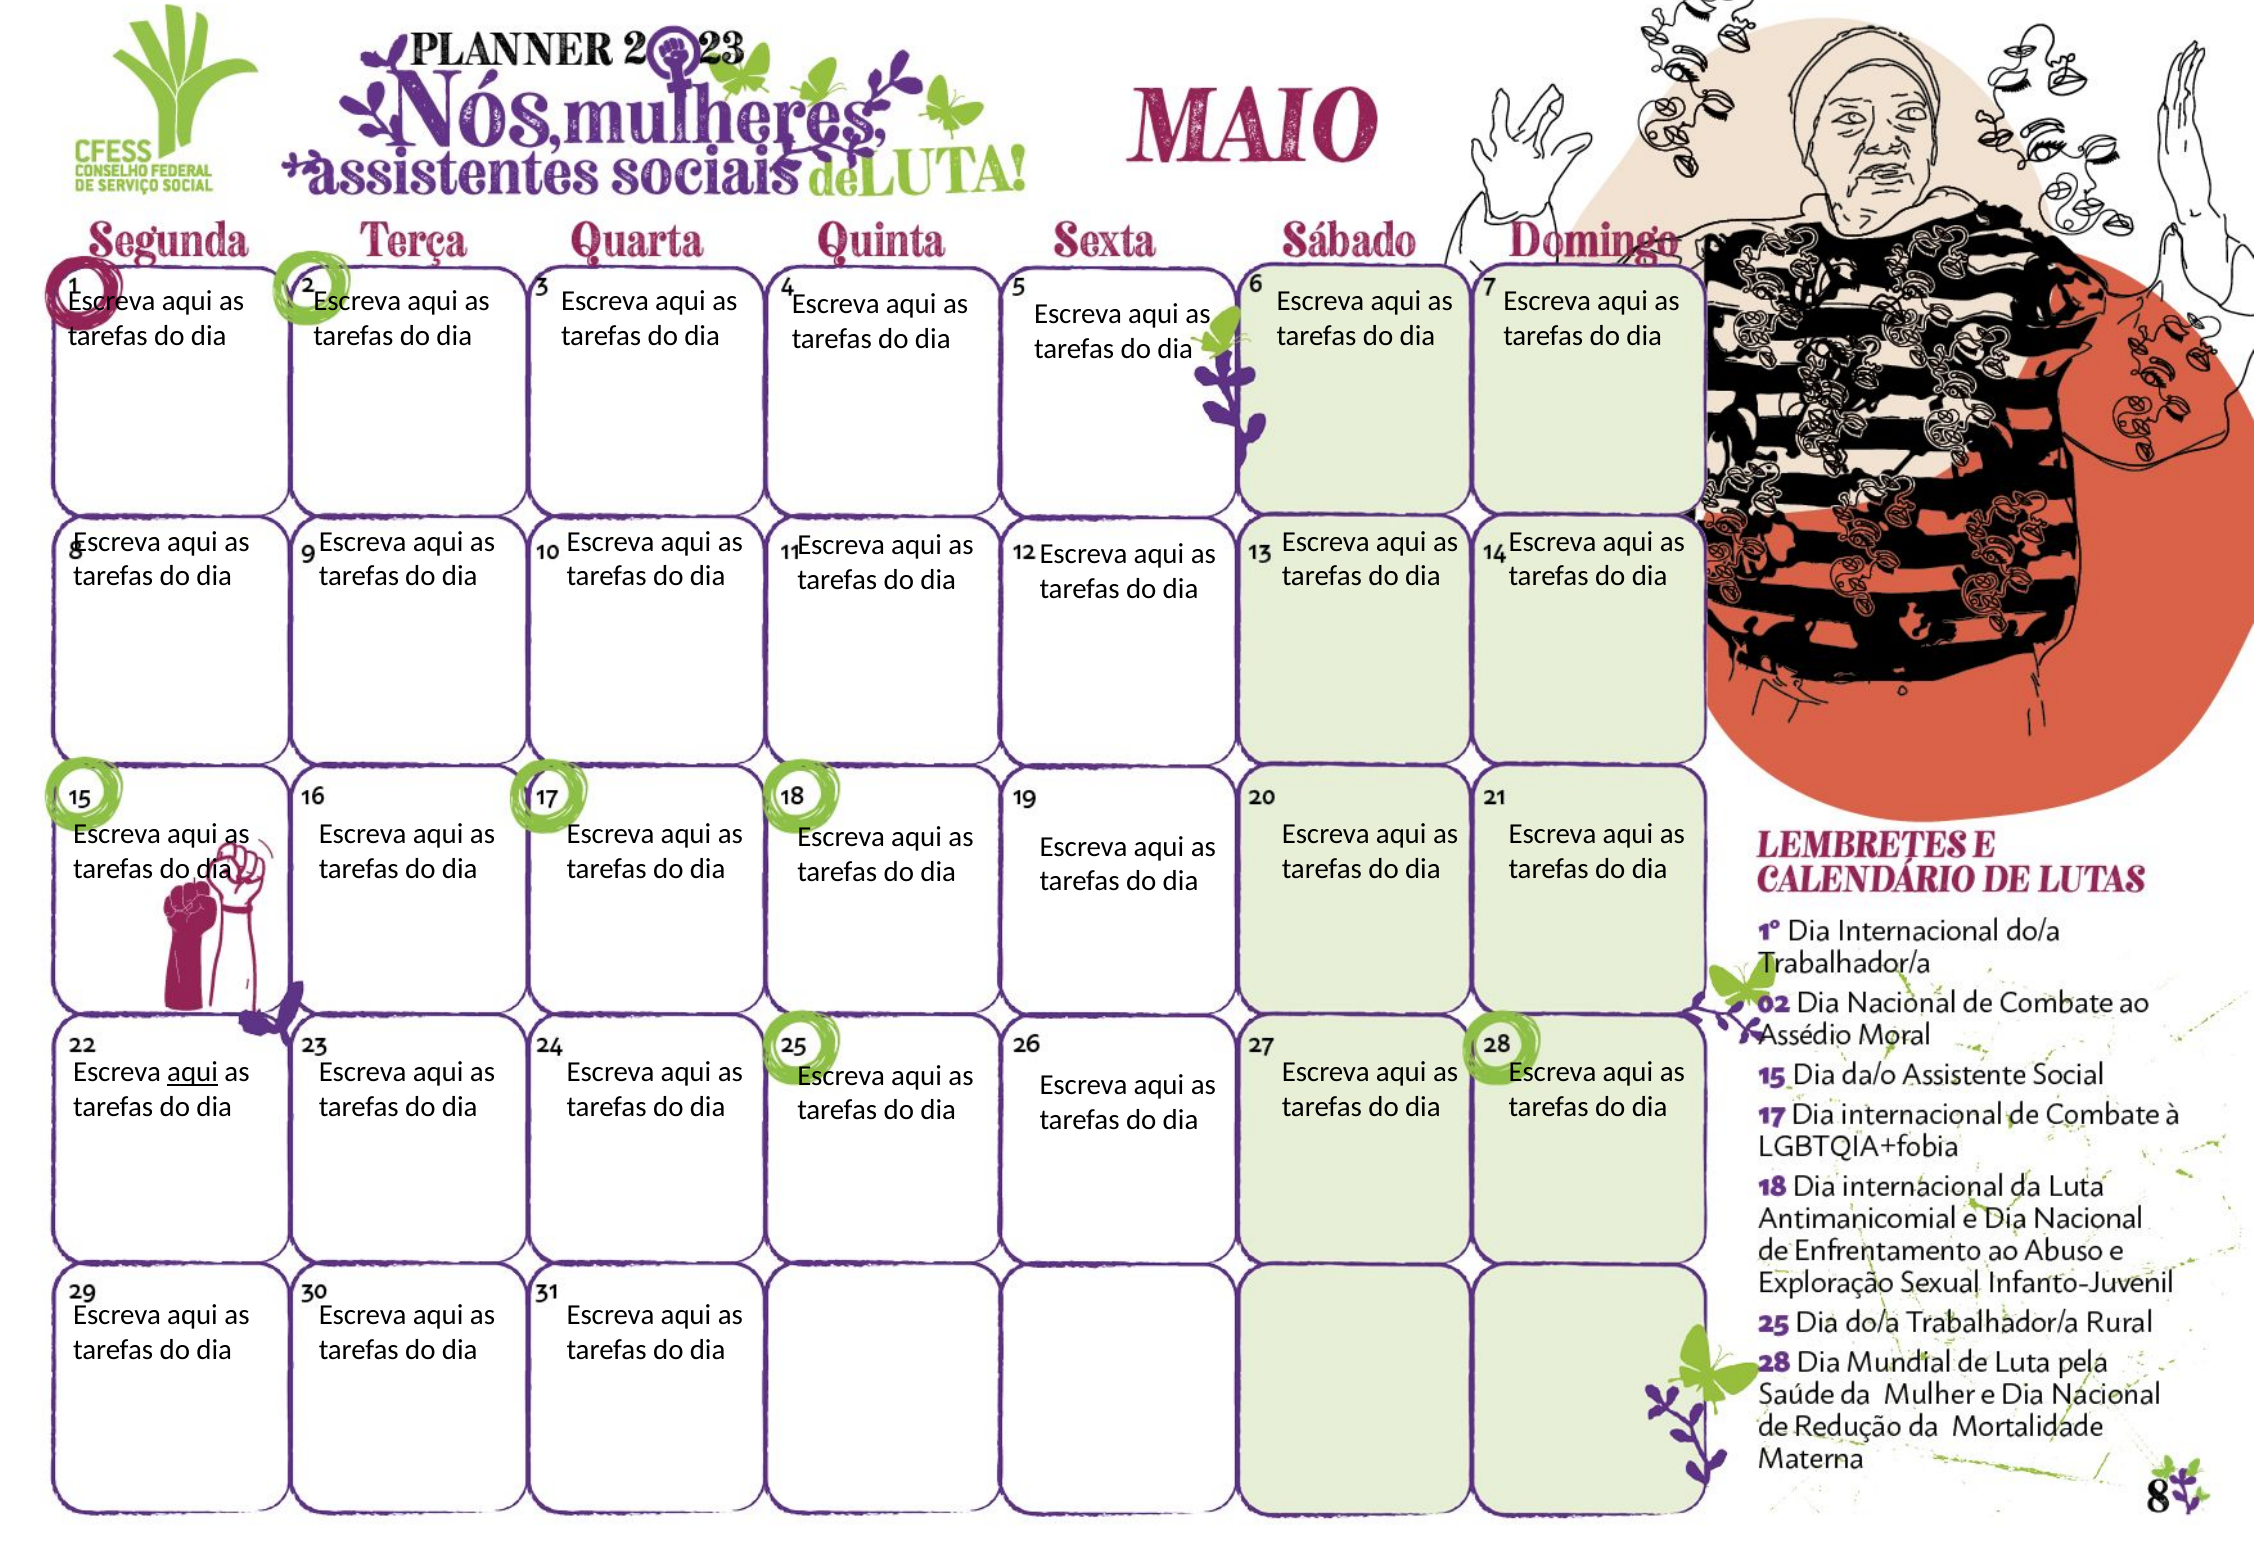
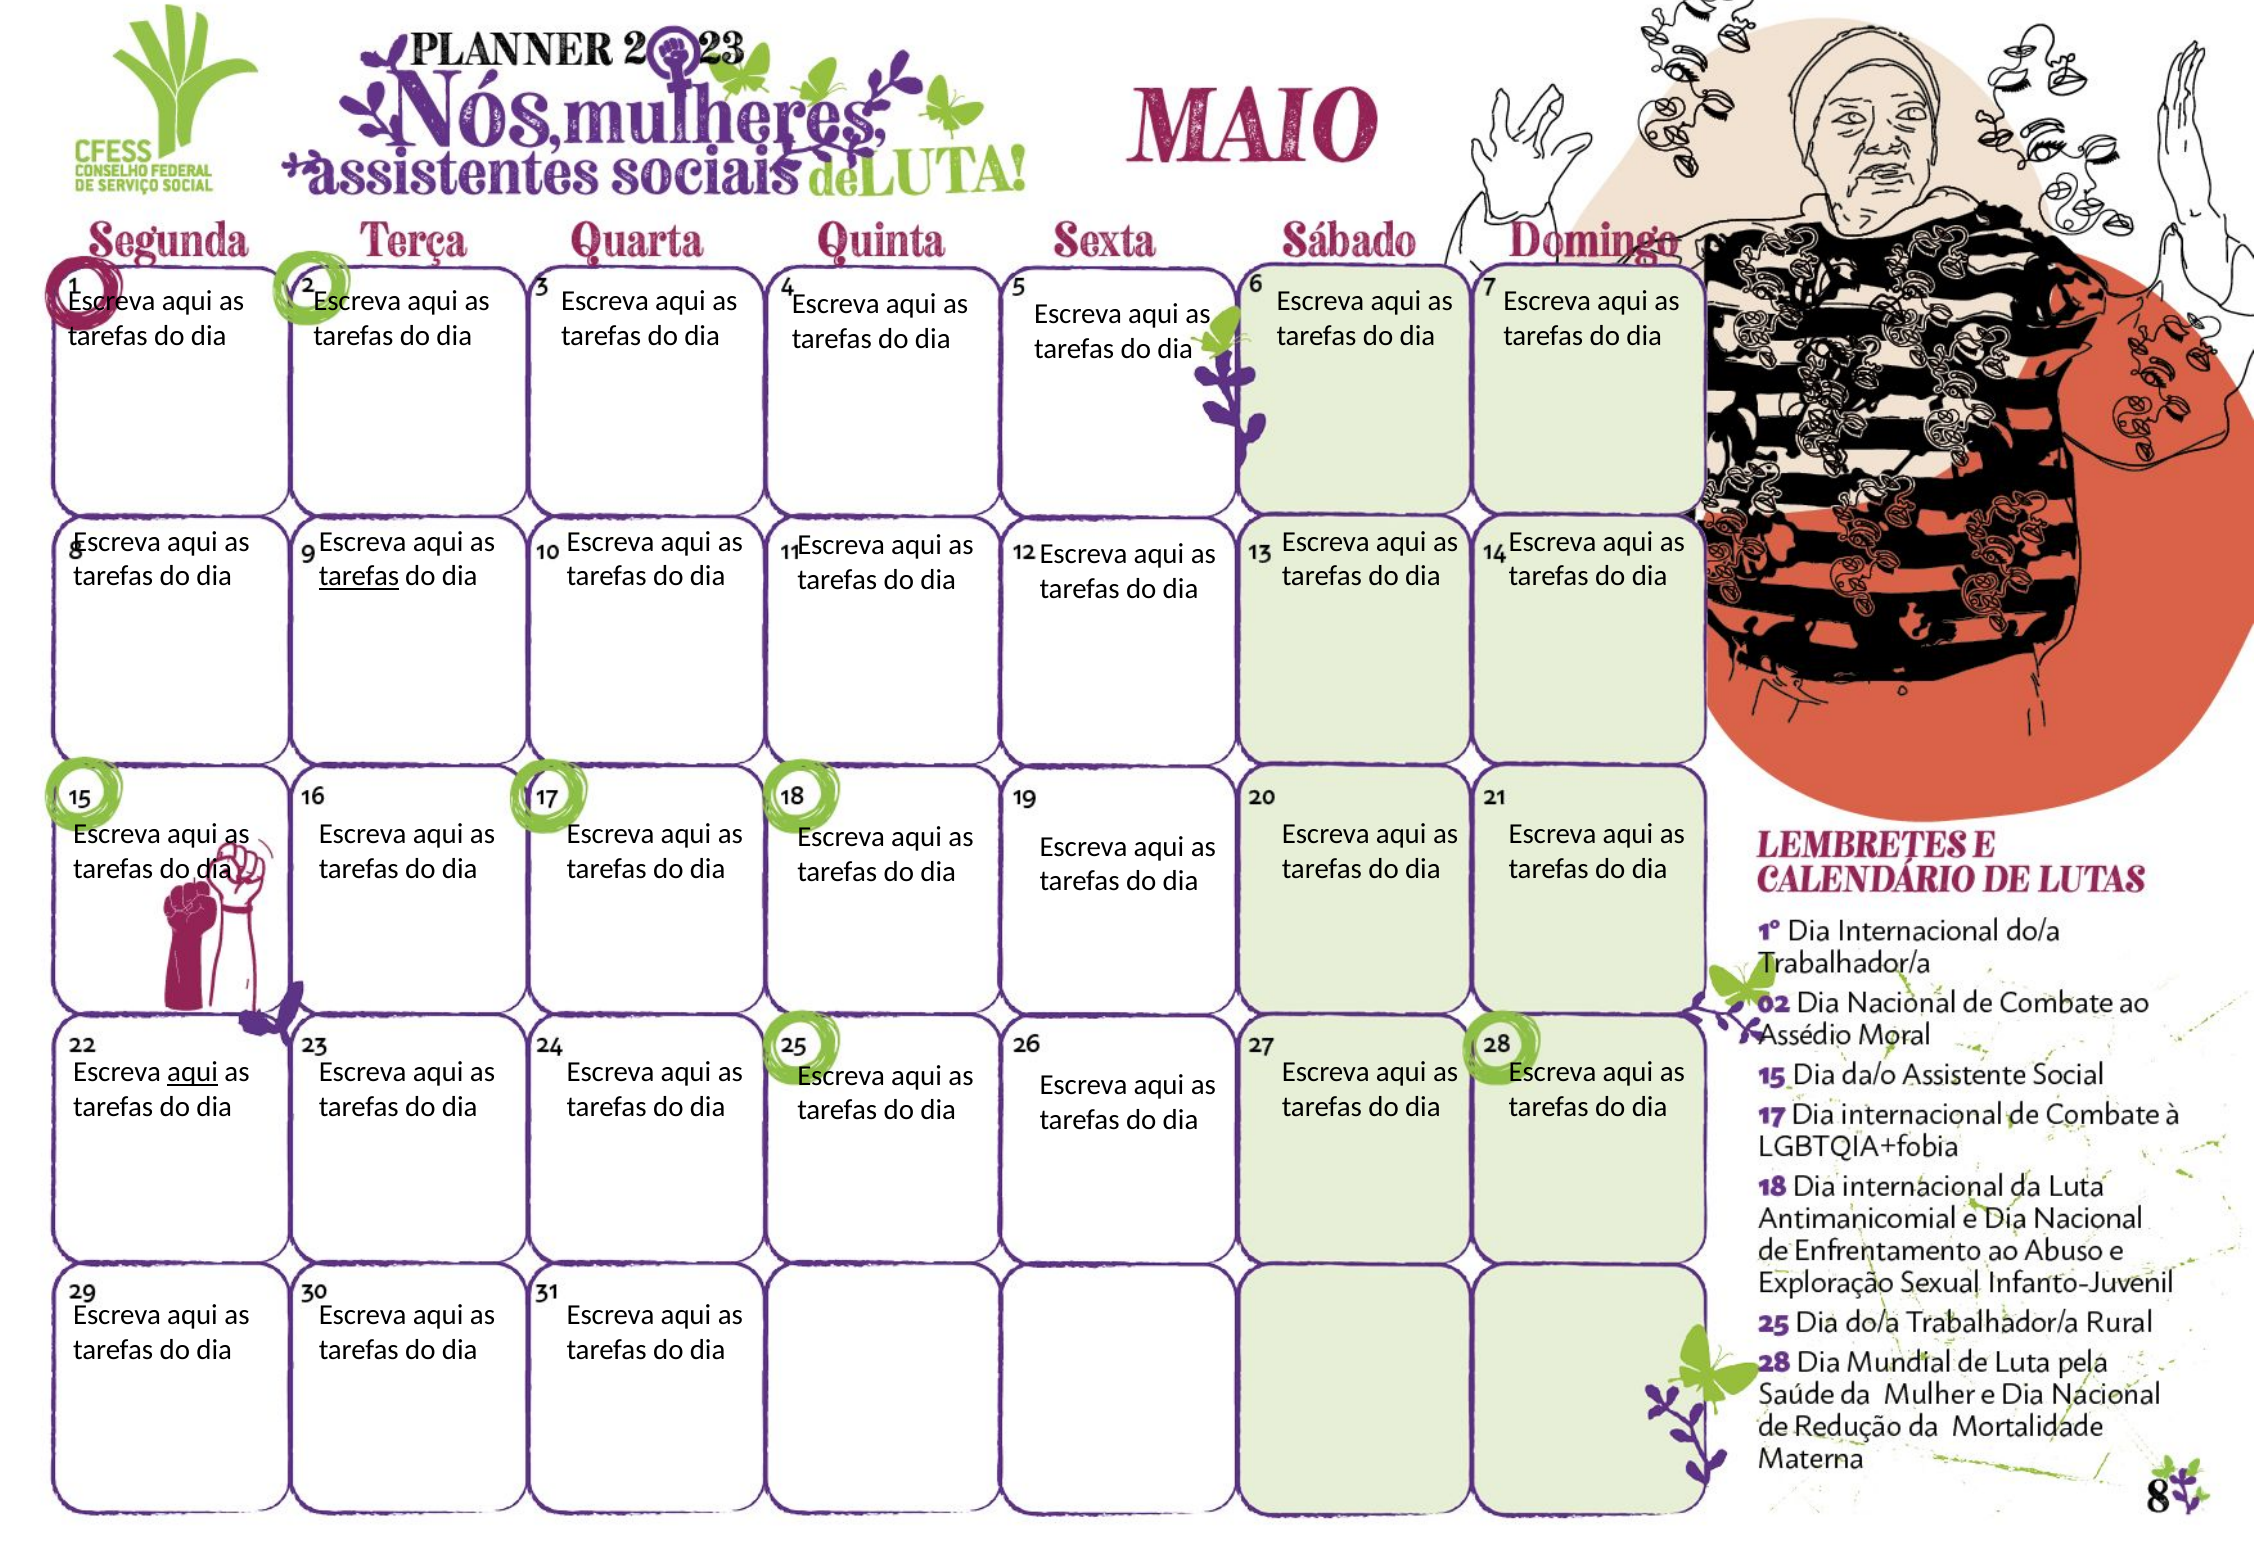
tarefas at (359, 577) underline: none -> present
